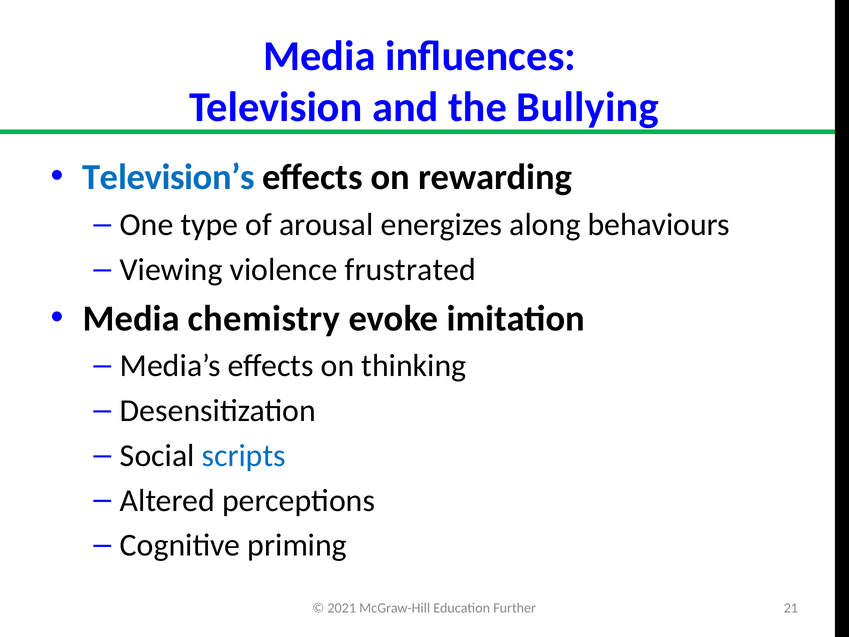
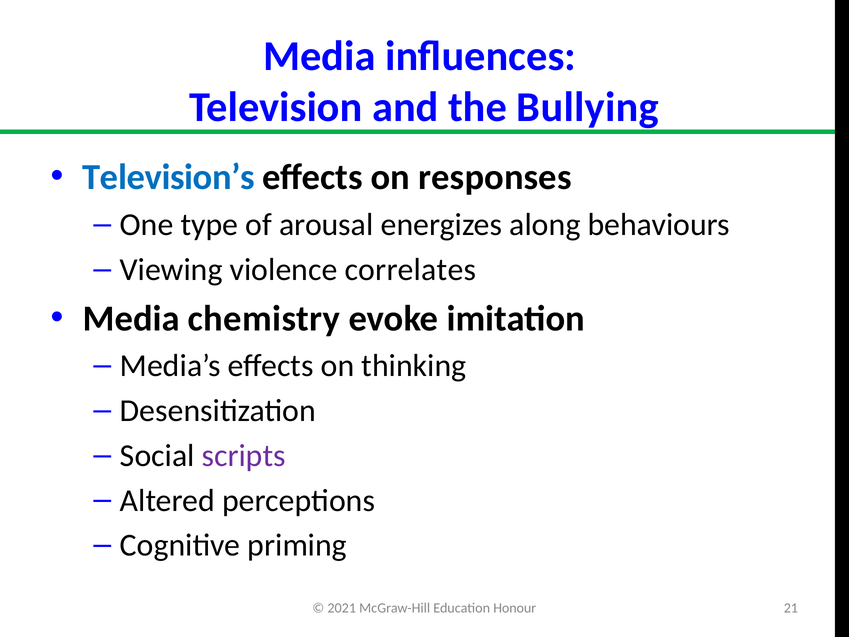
rewarding: rewarding -> responses
frustrated: frustrated -> correlates
scripts colour: blue -> purple
Further: Further -> Honour
